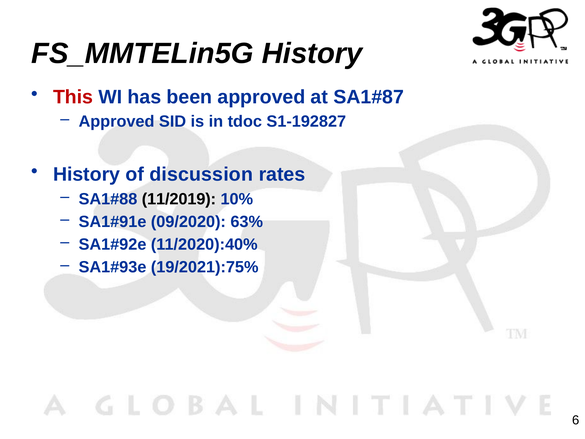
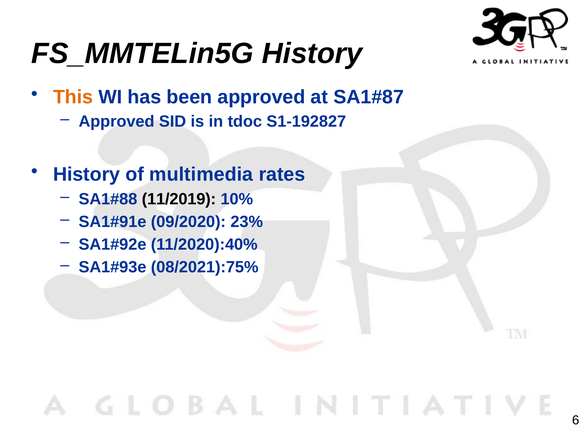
This colour: red -> orange
discussion: discussion -> multimedia
63%: 63% -> 23%
19/2021):75%: 19/2021):75% -> 08/2021):75%
